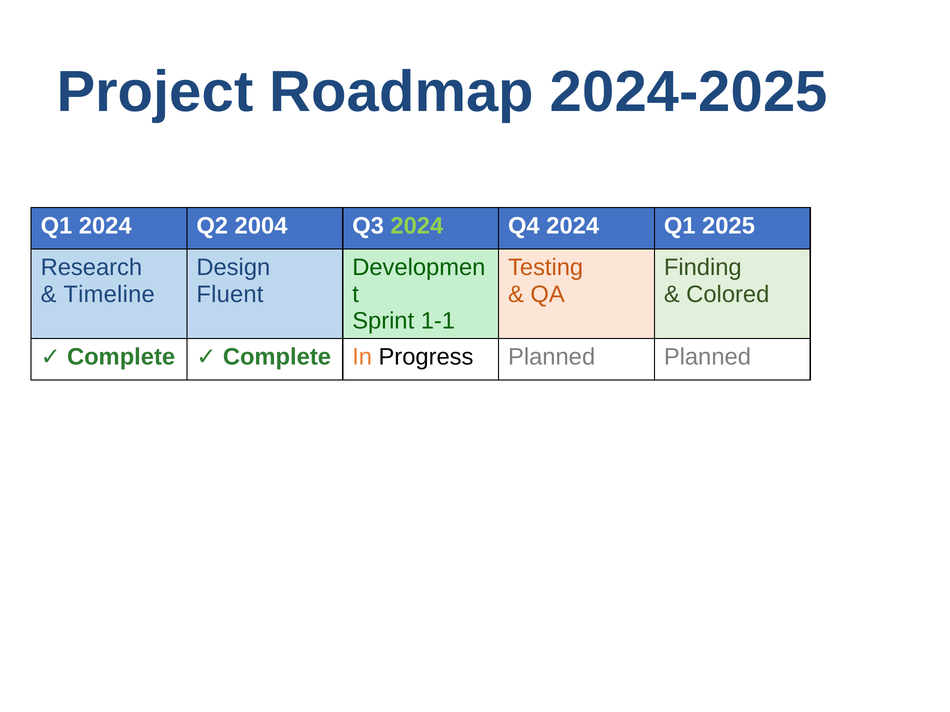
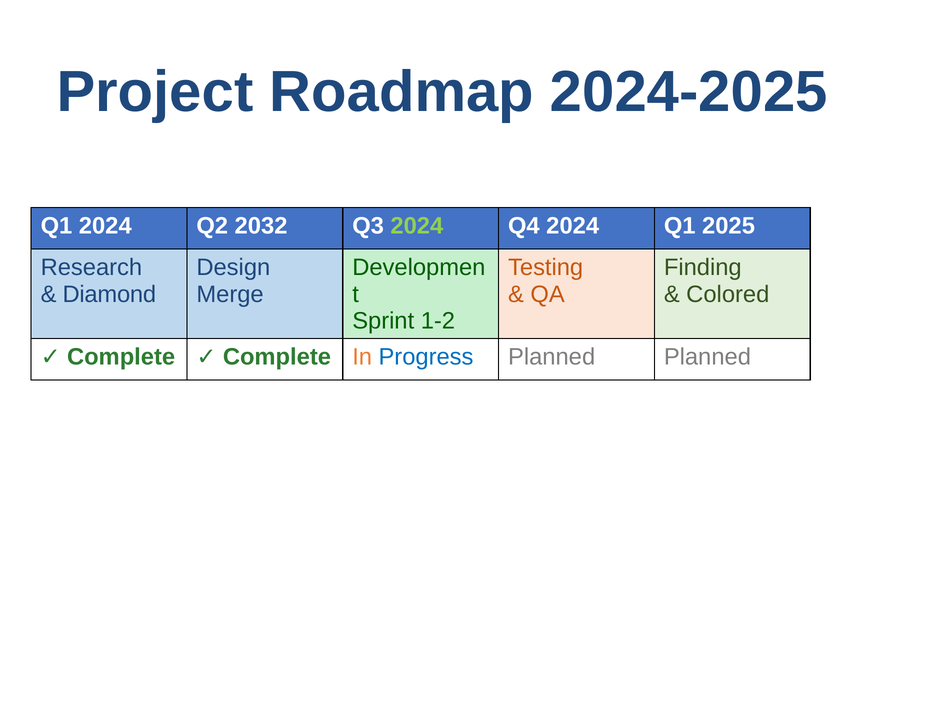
2004: 2004 -> 2032
Timeline: Timeline -> Diamond
Fluent: Fluent -> Merge
1-1: 1-1 -> 1-2
Progress colour: black -> blue
